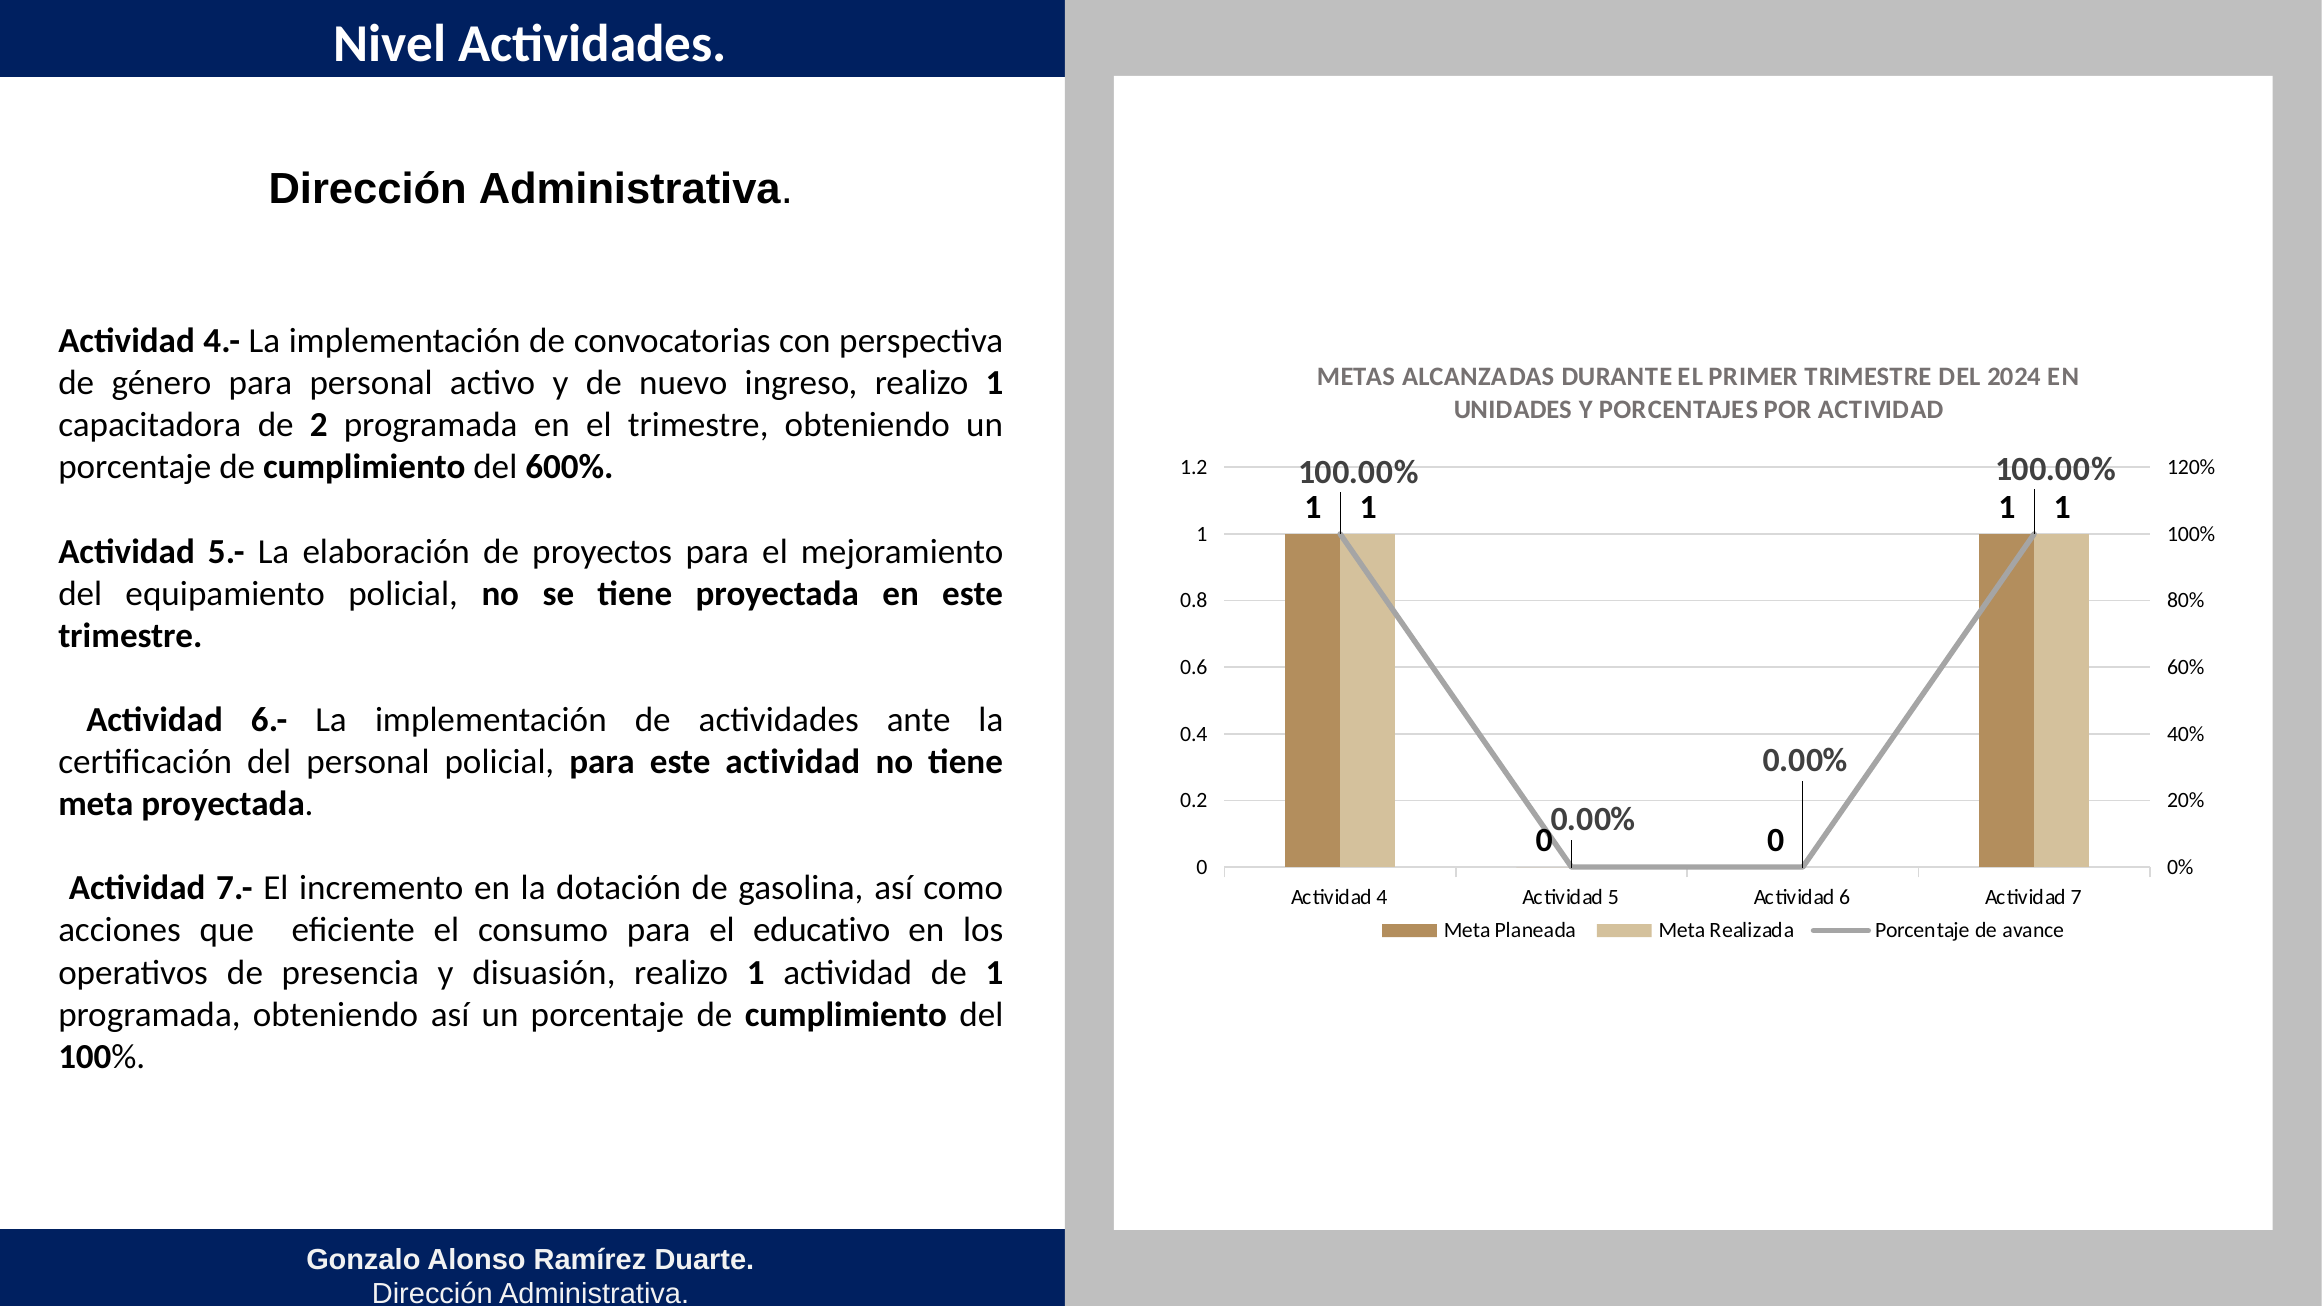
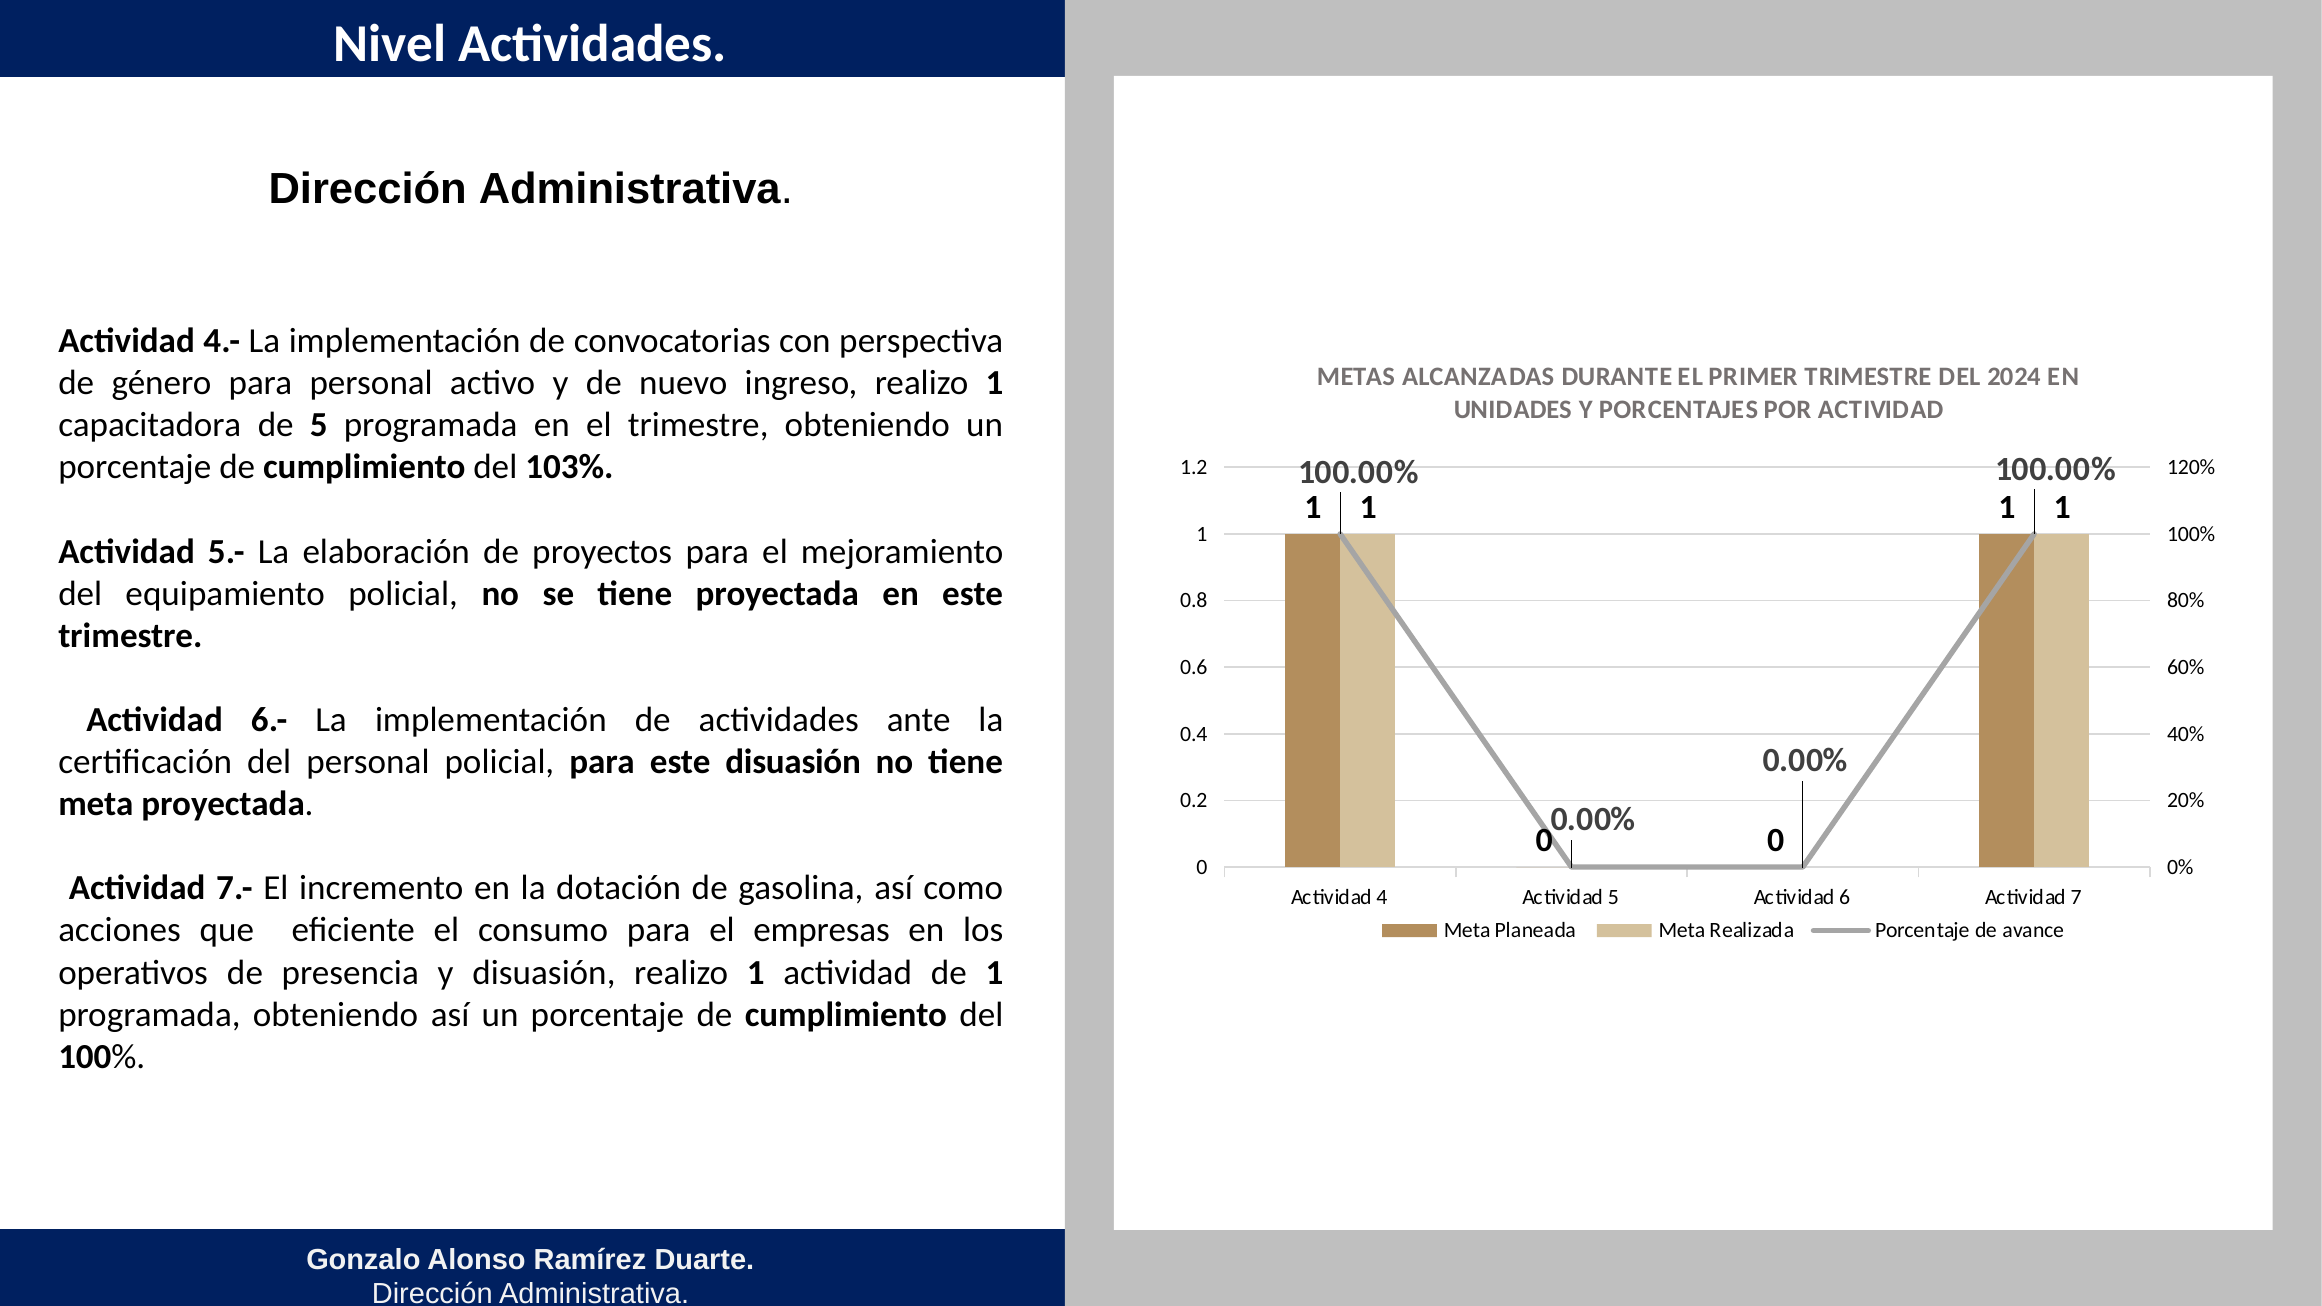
de 2: 2 -> 5
600%: 600% -> 103%
este actividad: actividad -> disuasión
educativo: educativo -> empresas
